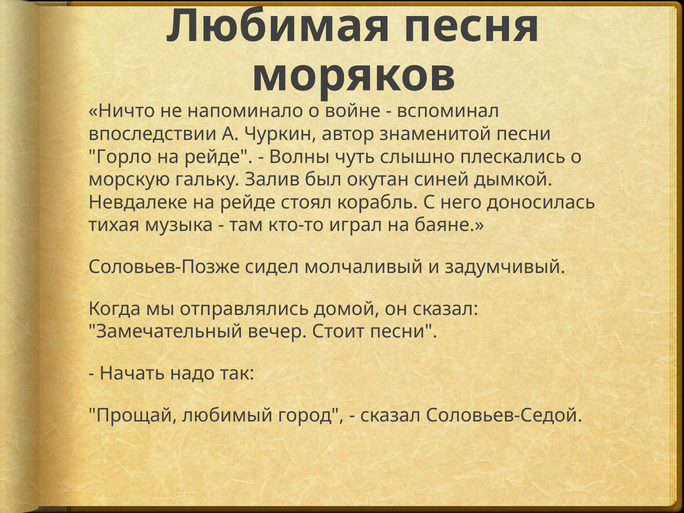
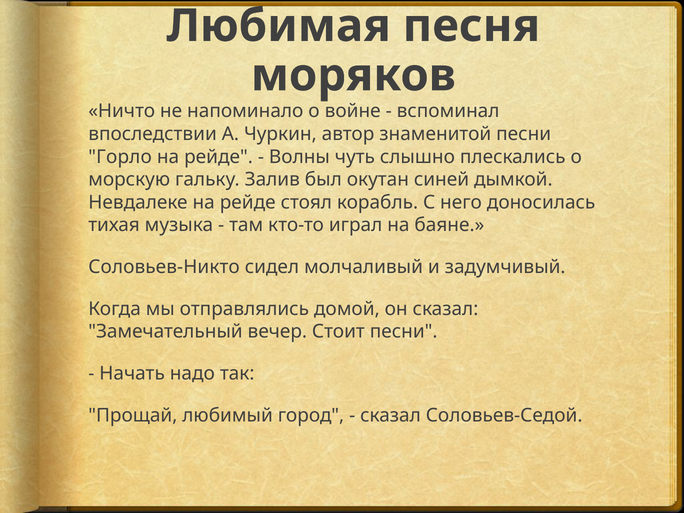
Соловьев-Позже: Соловьев-Позже -> Соловьев-Никто
